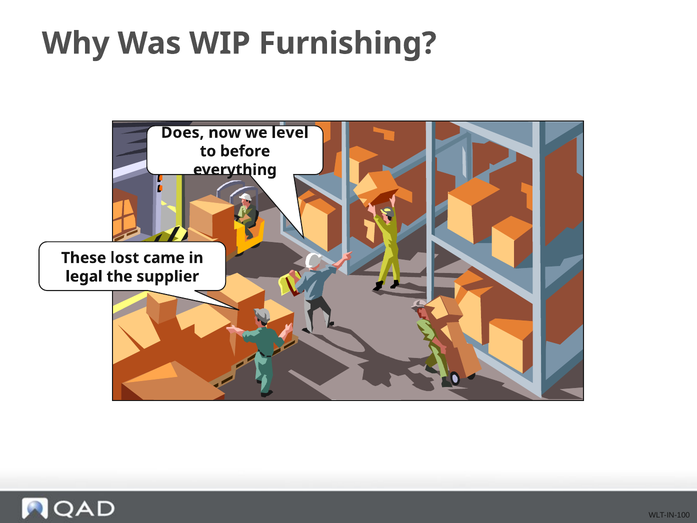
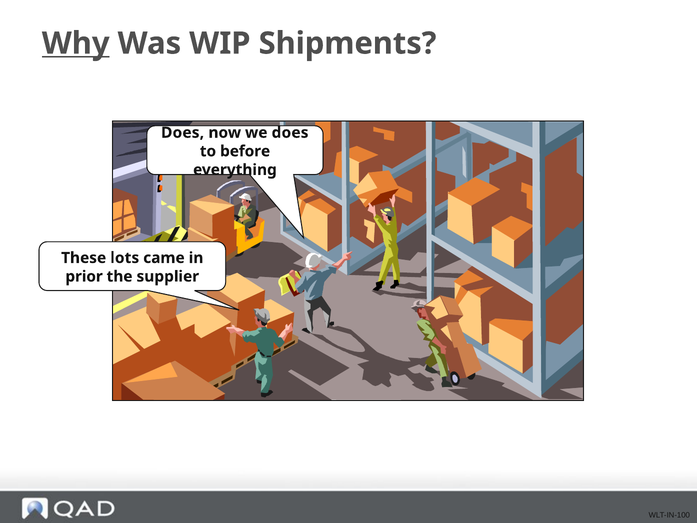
Why underline: none -> present
Furnishing: Furnishing -> Shipments
we level: level -> does
lost: lost -> lots
legal: legal -> prior
